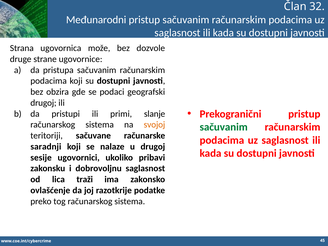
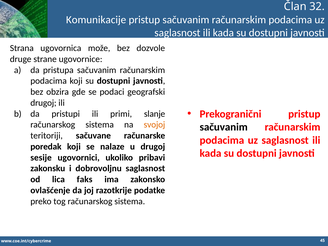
Međunarodni: Međunarodni -> Komunikacije
sačuvanim at (224, 127) colour: green -> black
saradnji: saradnji -> poredak
traži: traži -> faks
